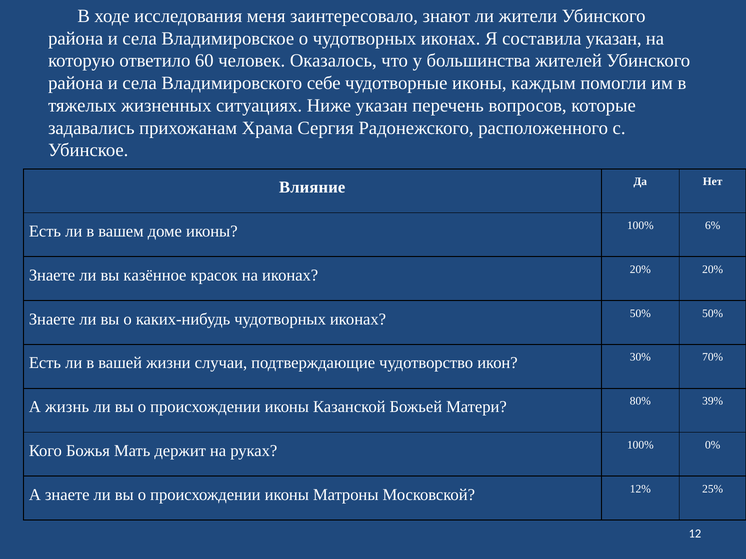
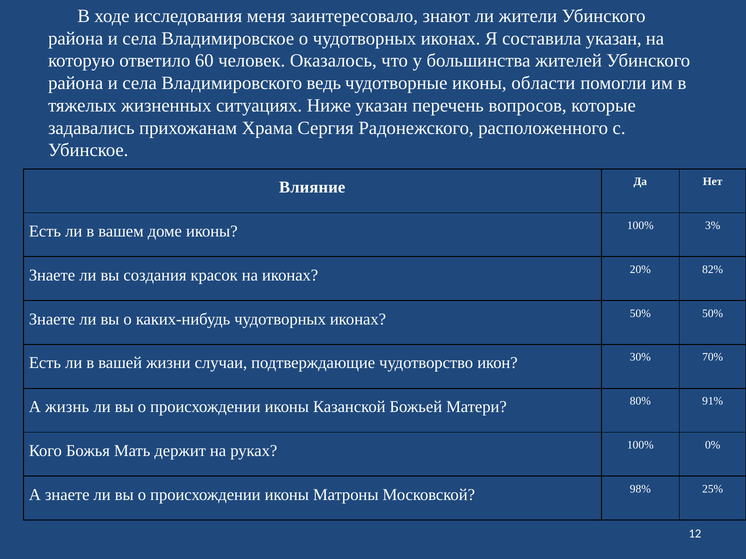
себе: себе -> ведь
каждым: каждым -> области
6%: 6% -> 3%
казённое: казённое -> создания
20% 20%: 20% -> 82%
39%: 39% -> 91%
12%: 12% -> 98%
